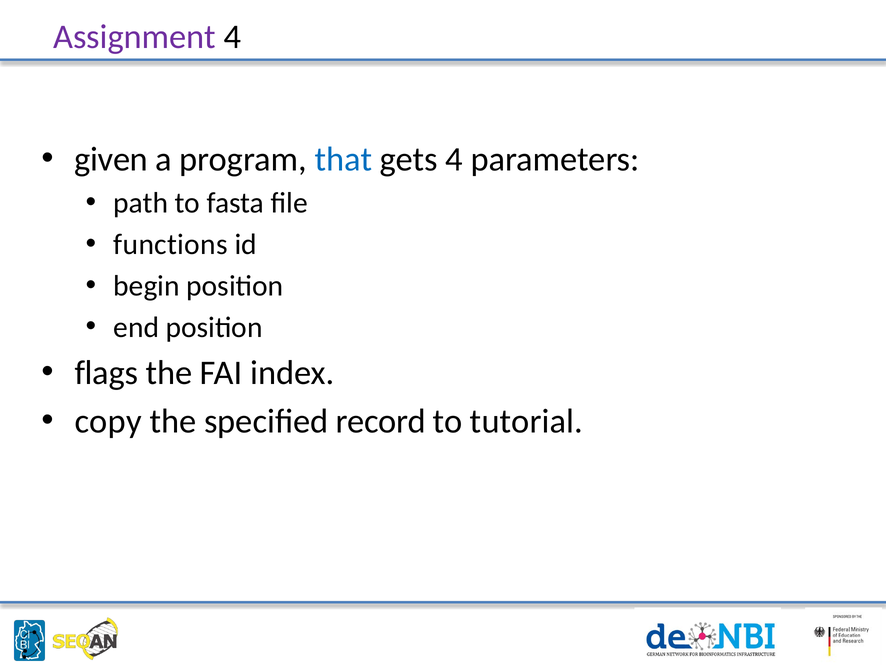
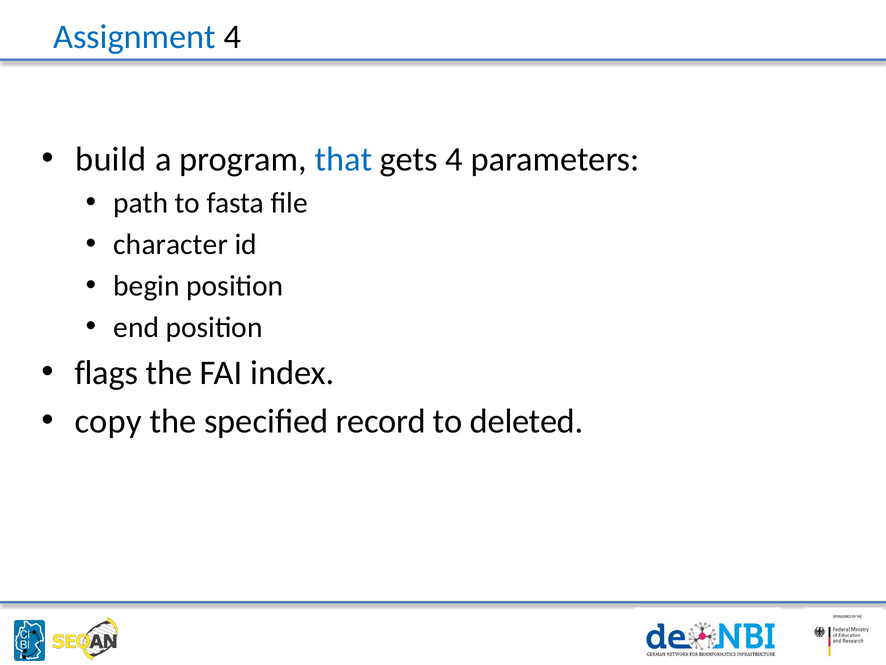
Assignment colour: purple -> blue
given: given -> build
functions: functions -> character
tutorial: tutorial -> deleted
